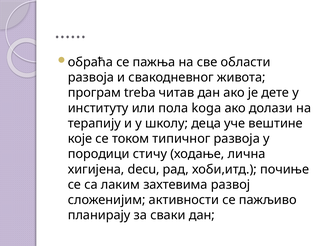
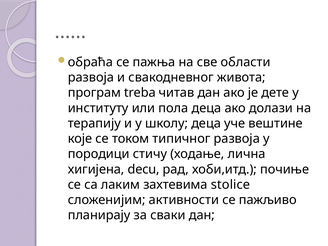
пола koga: koga -> деца
развој: развој -> stolice
